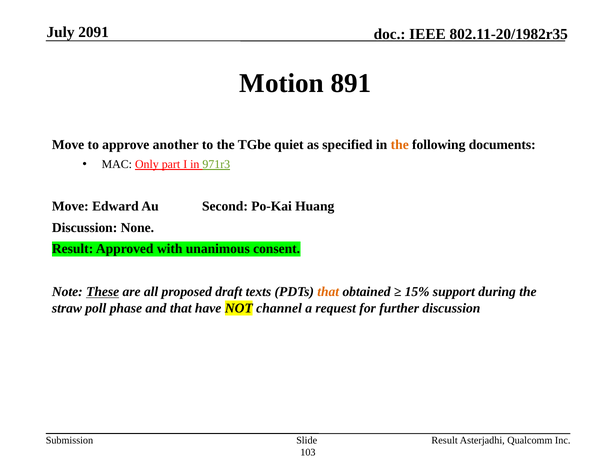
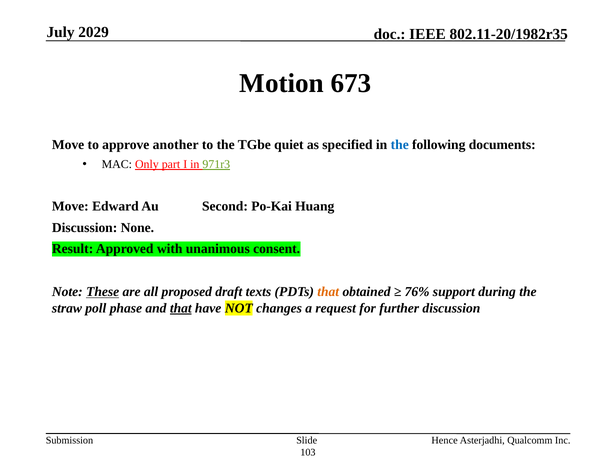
2091: 2091 -> 2029
891: 891 -> 673
the at (400, 145) colour: orange -> blue
15%: 15% -> 76%
that at (181, 308) underline: none -> present
channel: channel -> changes
Result at (445, 439): Result -> Hence
